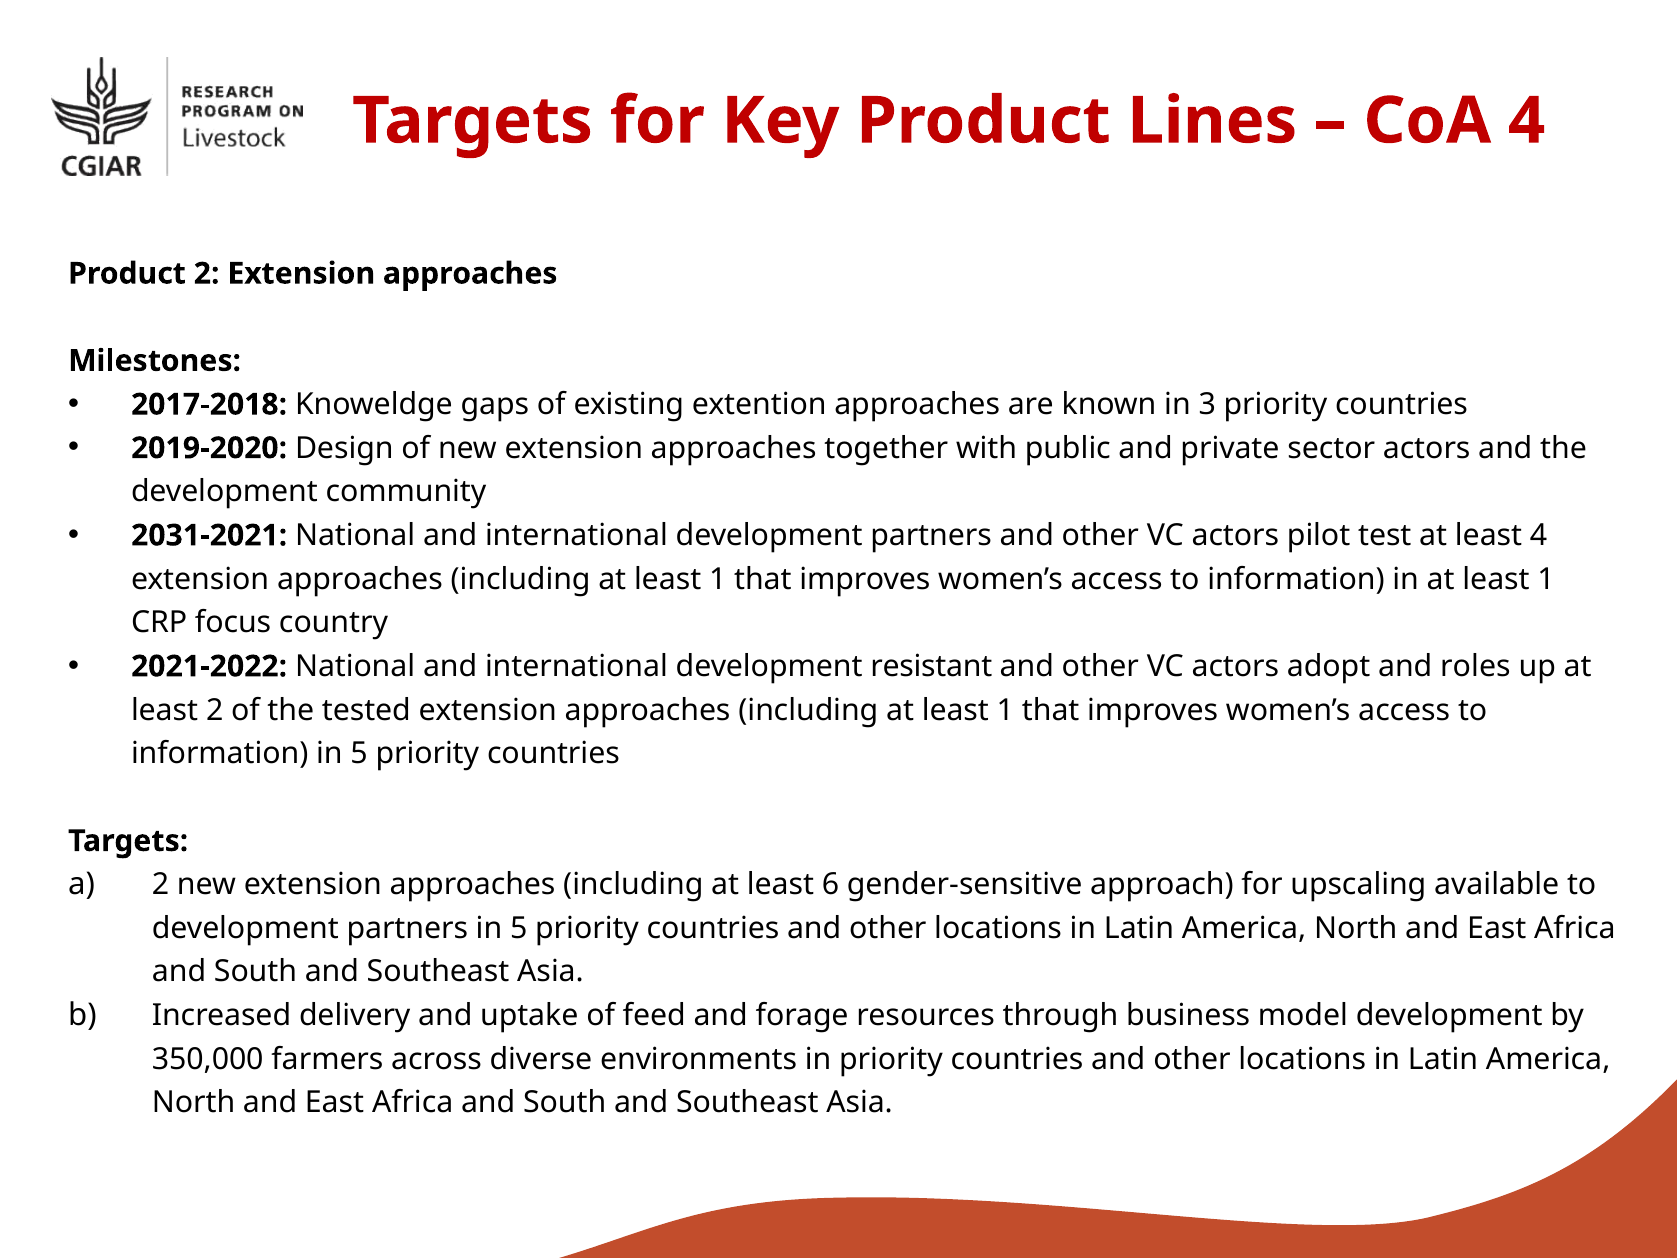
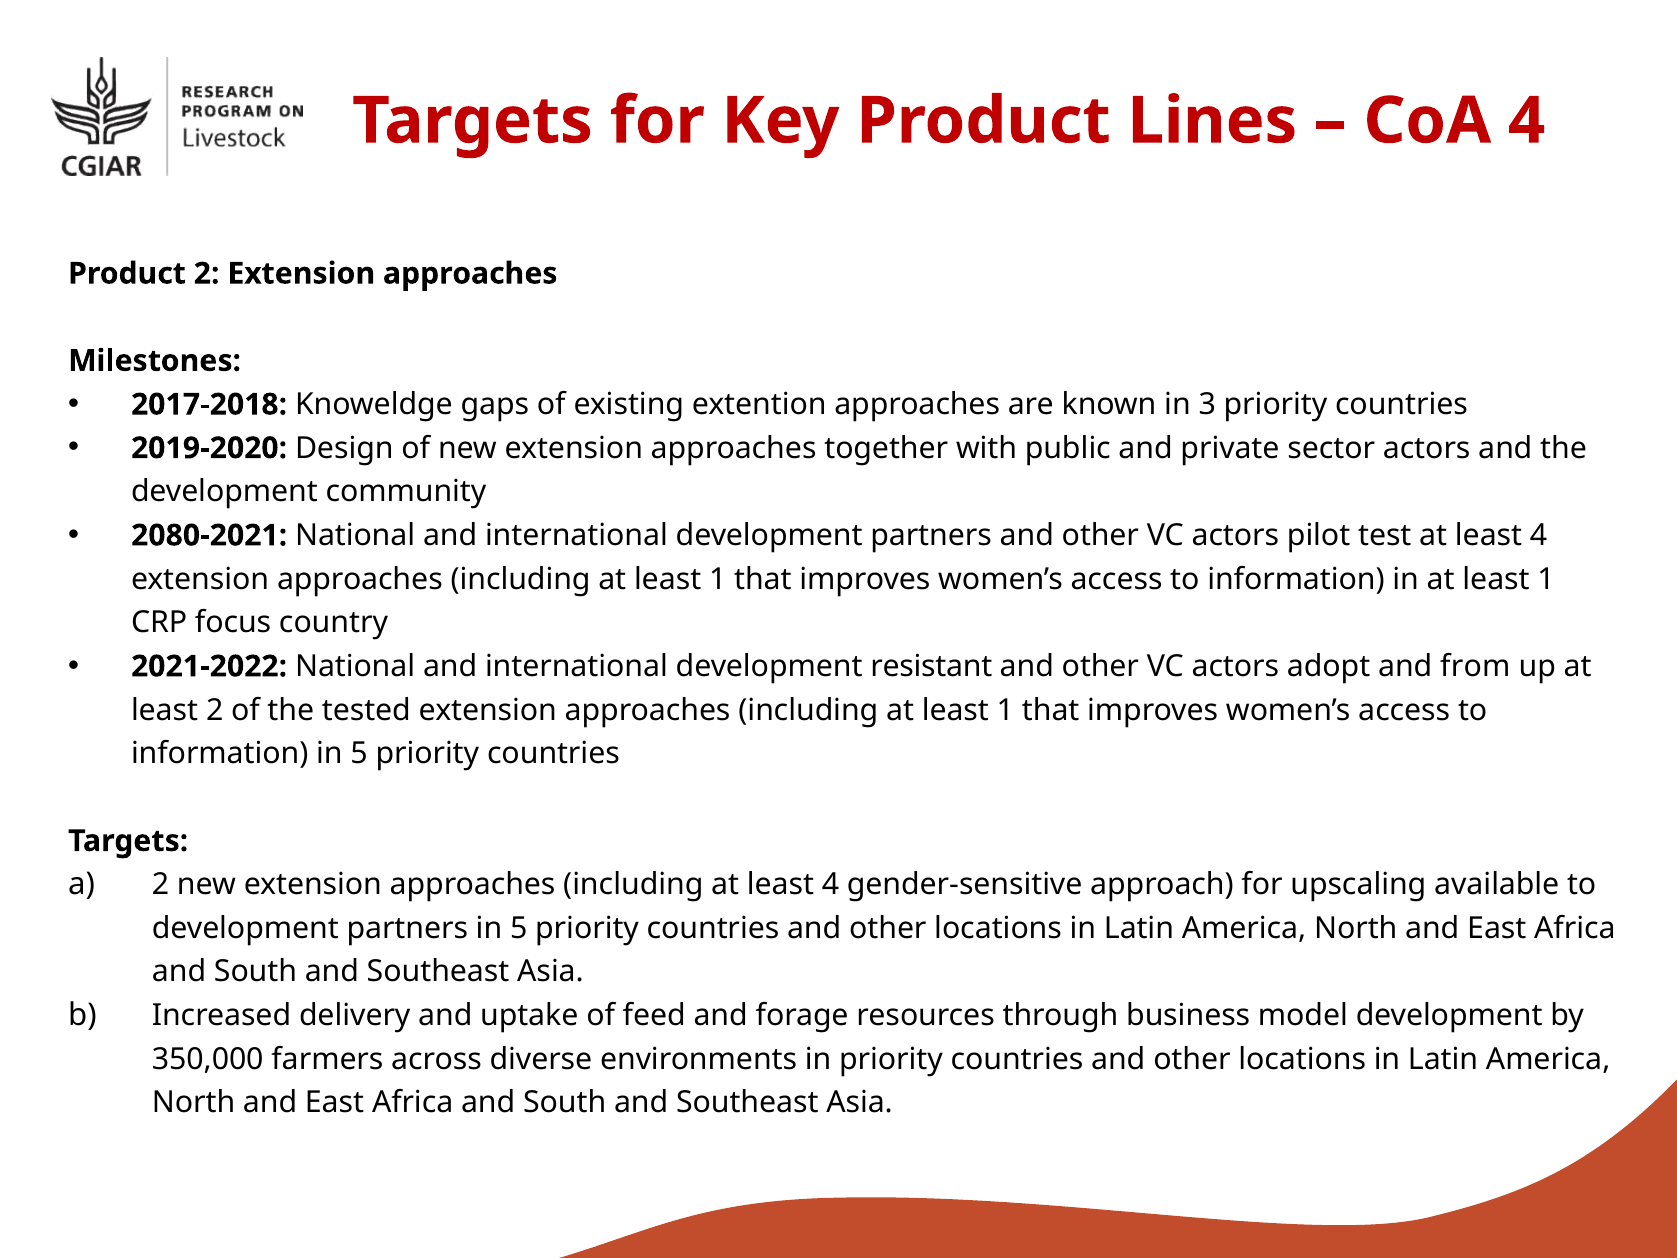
2031-2021: 2031-2021 -> 2080-2021
roles: roles -> from
including at least 6: 6 -> 4
